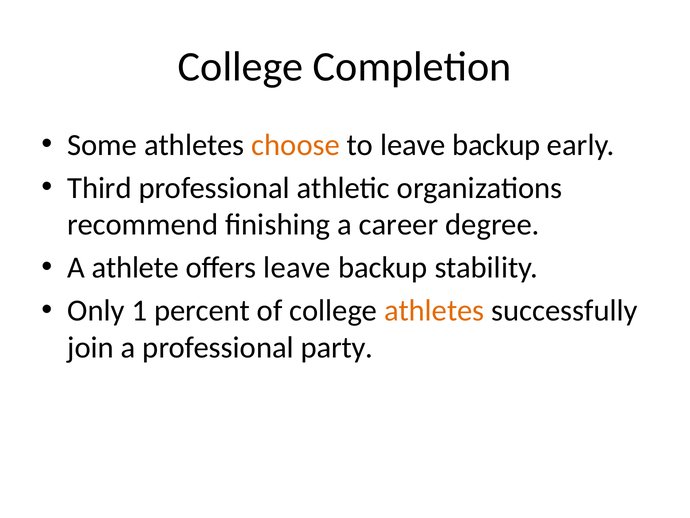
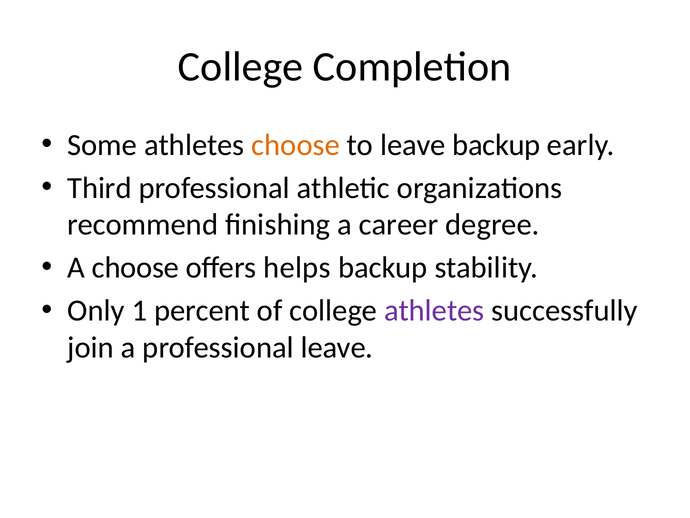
A athlete: athlete -> choose
offers leave: leave -> helps
athletes at (434, 310) colour: orange -> purple
professional party: party -> leave
